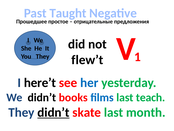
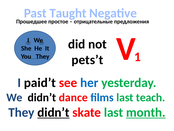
flew’t: flew’t -> pets’t
here’t: here’t -> paid’t
books: books -> dance
month underline: none -> present
